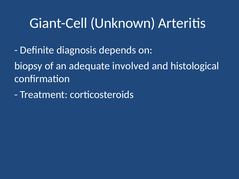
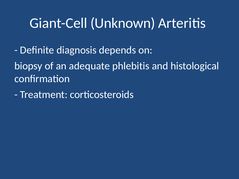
involved: involved -> phlebitis
